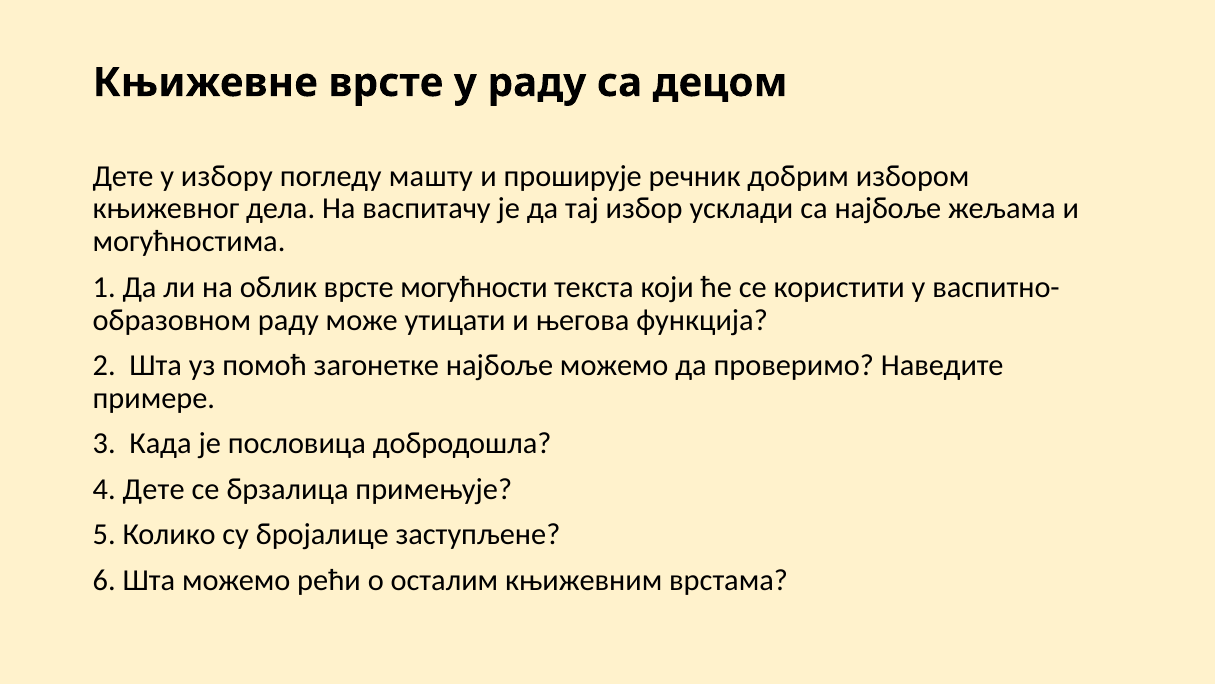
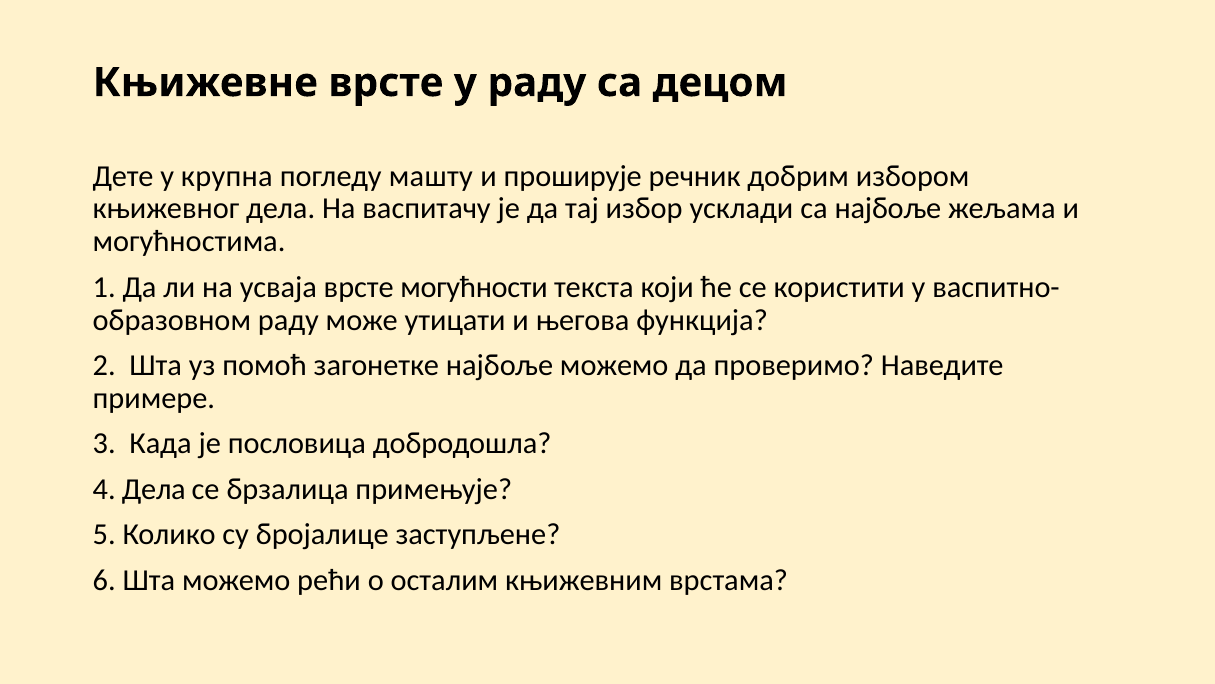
избору: избору -> крупна
облик: облик -> усваја
4 Дете: Дете -> Дела
